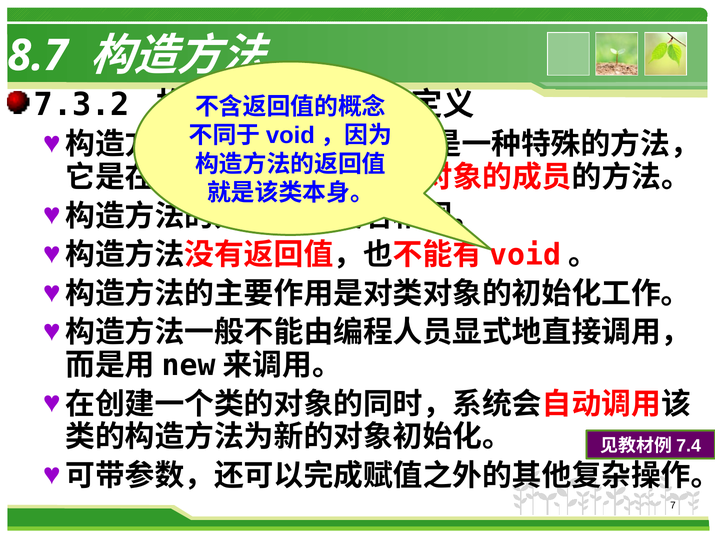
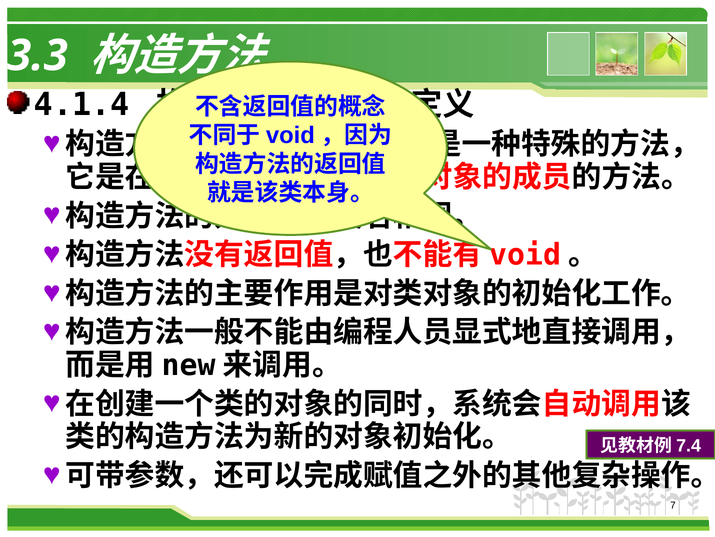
8.7: 8.7 -> 3.3
7.3.2: 7.3.2 -> 4.1.4
